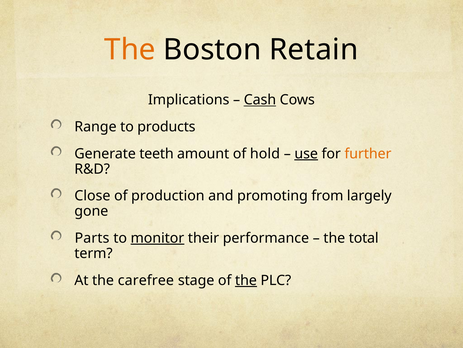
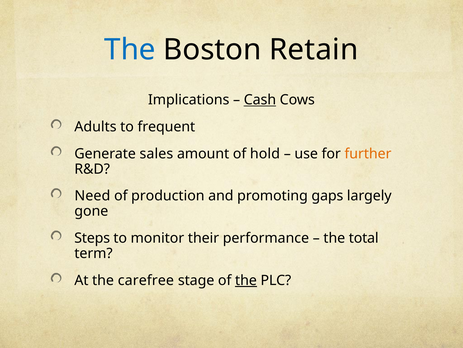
The at (130, 50) colour: orange -> blue
Range: Range -> Adults
products: products -> frequent
teeth: teeth -> sales
use underline: present -> none
Close: Close -> Need
from: from -> gaps
Parts: Parts -> Steps
monitor underline: present -> none
